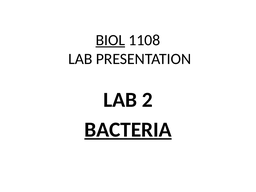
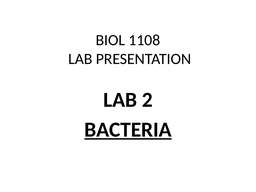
BIOL underline: present -> none
